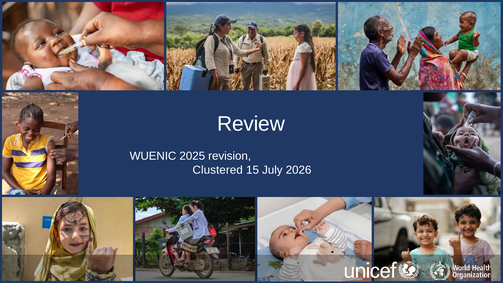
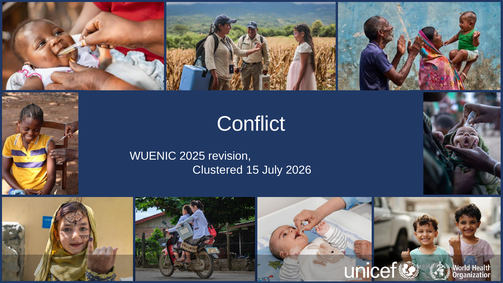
Review: Review -> Conflict
